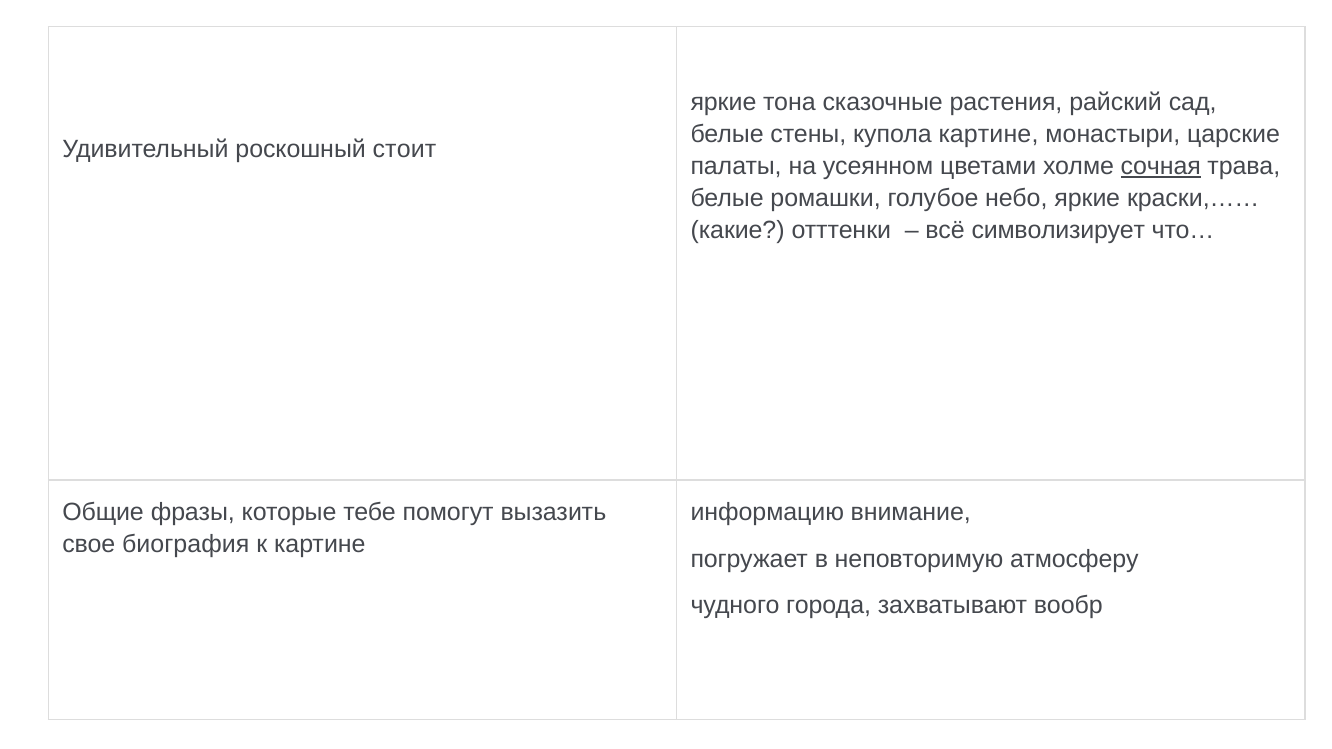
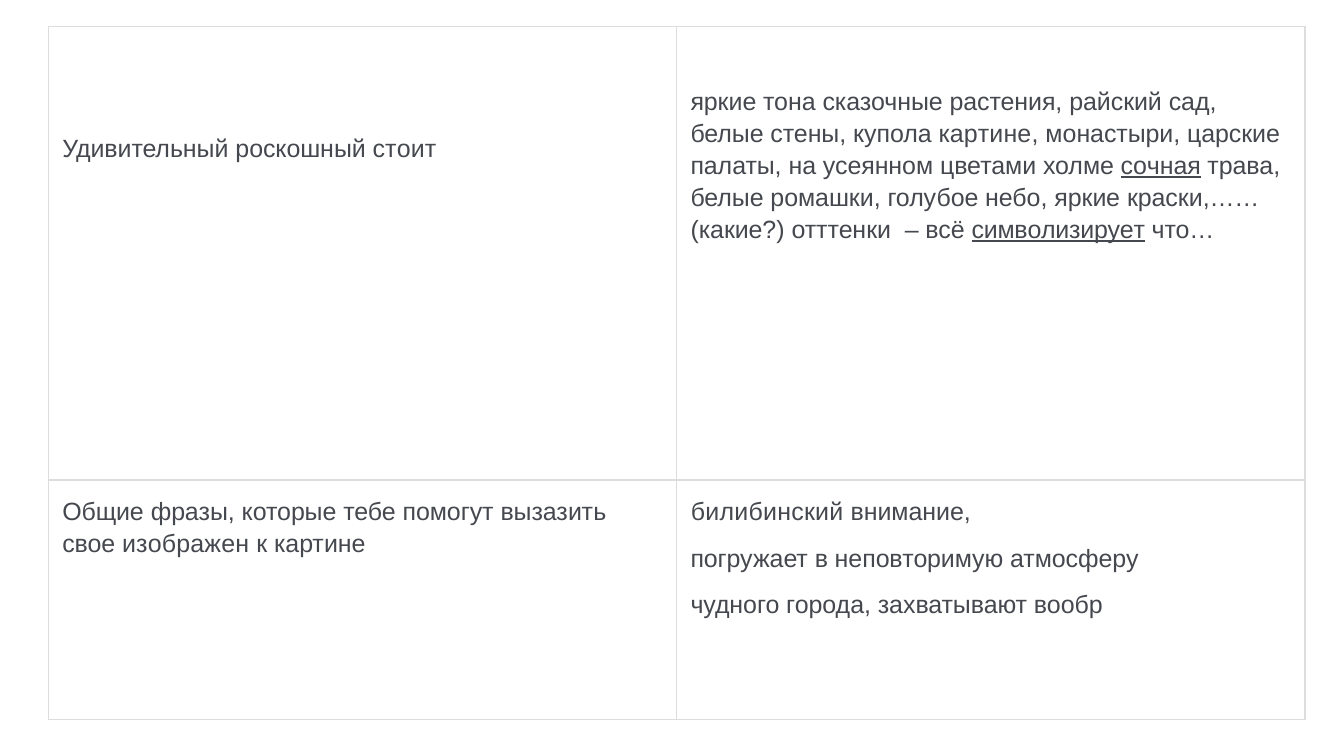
символизирует underline: none -> present
информацию: информацию -> билибинский
биография: биография -> изображен
